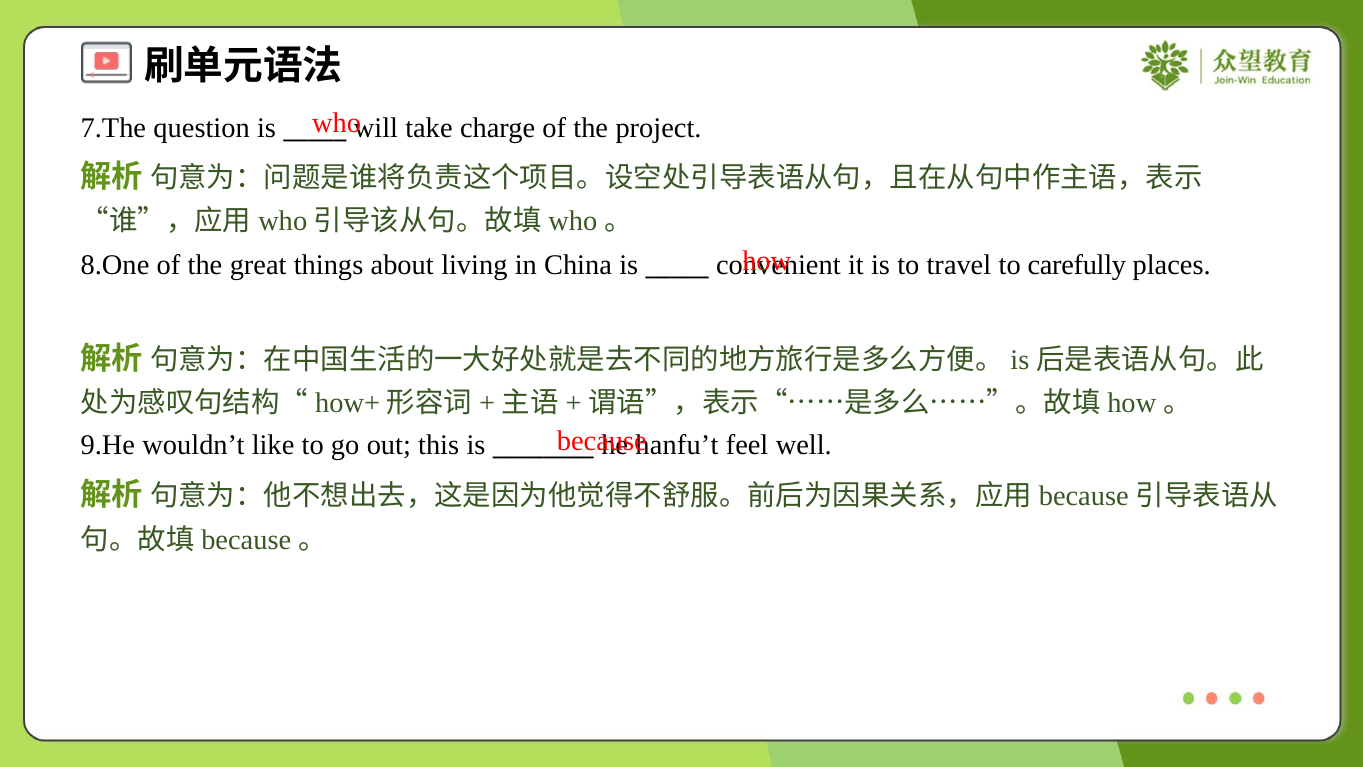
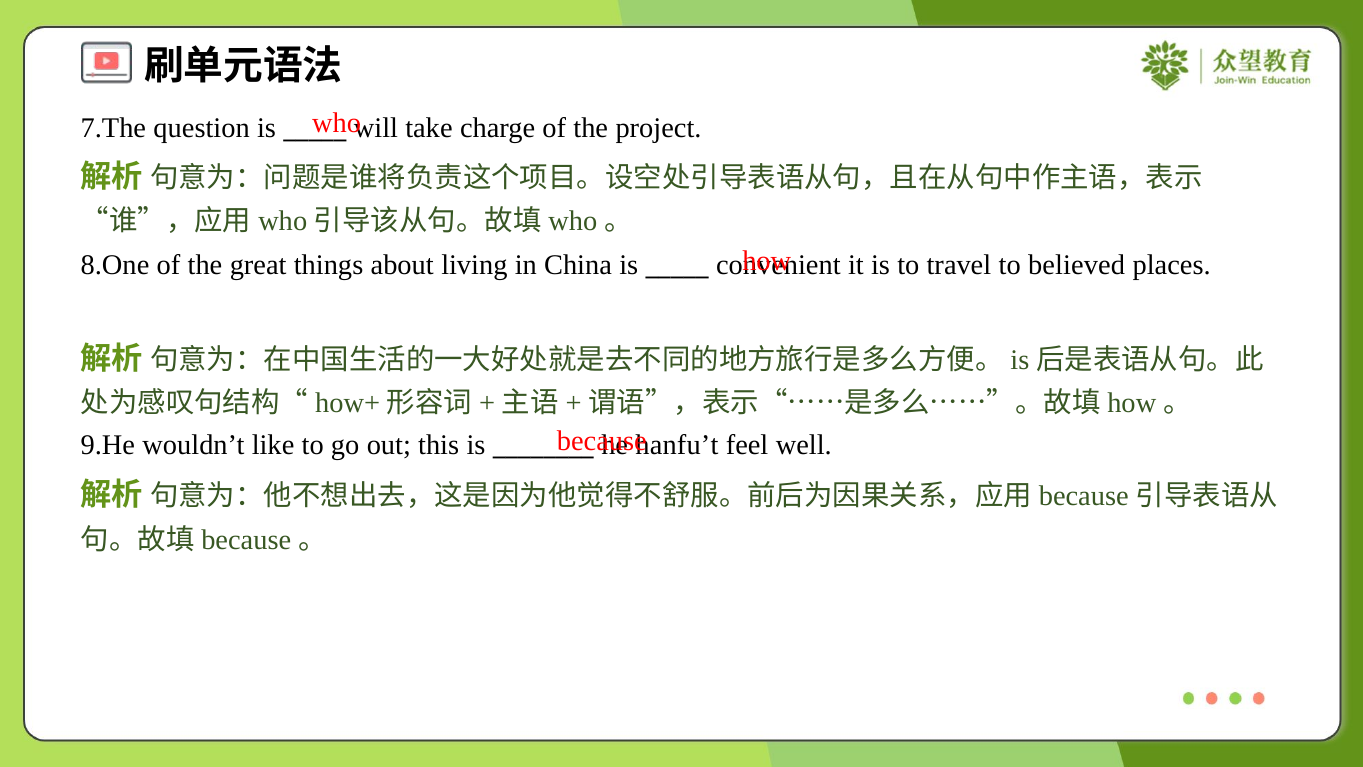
carefully: carefully -> believed
